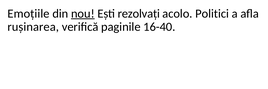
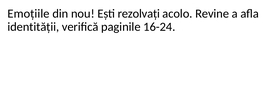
nou underline: present -> none
Politici: Politici -> Revine
rușinarea: rușinarea -> identității
16-40: 16-40 -> 16-24
